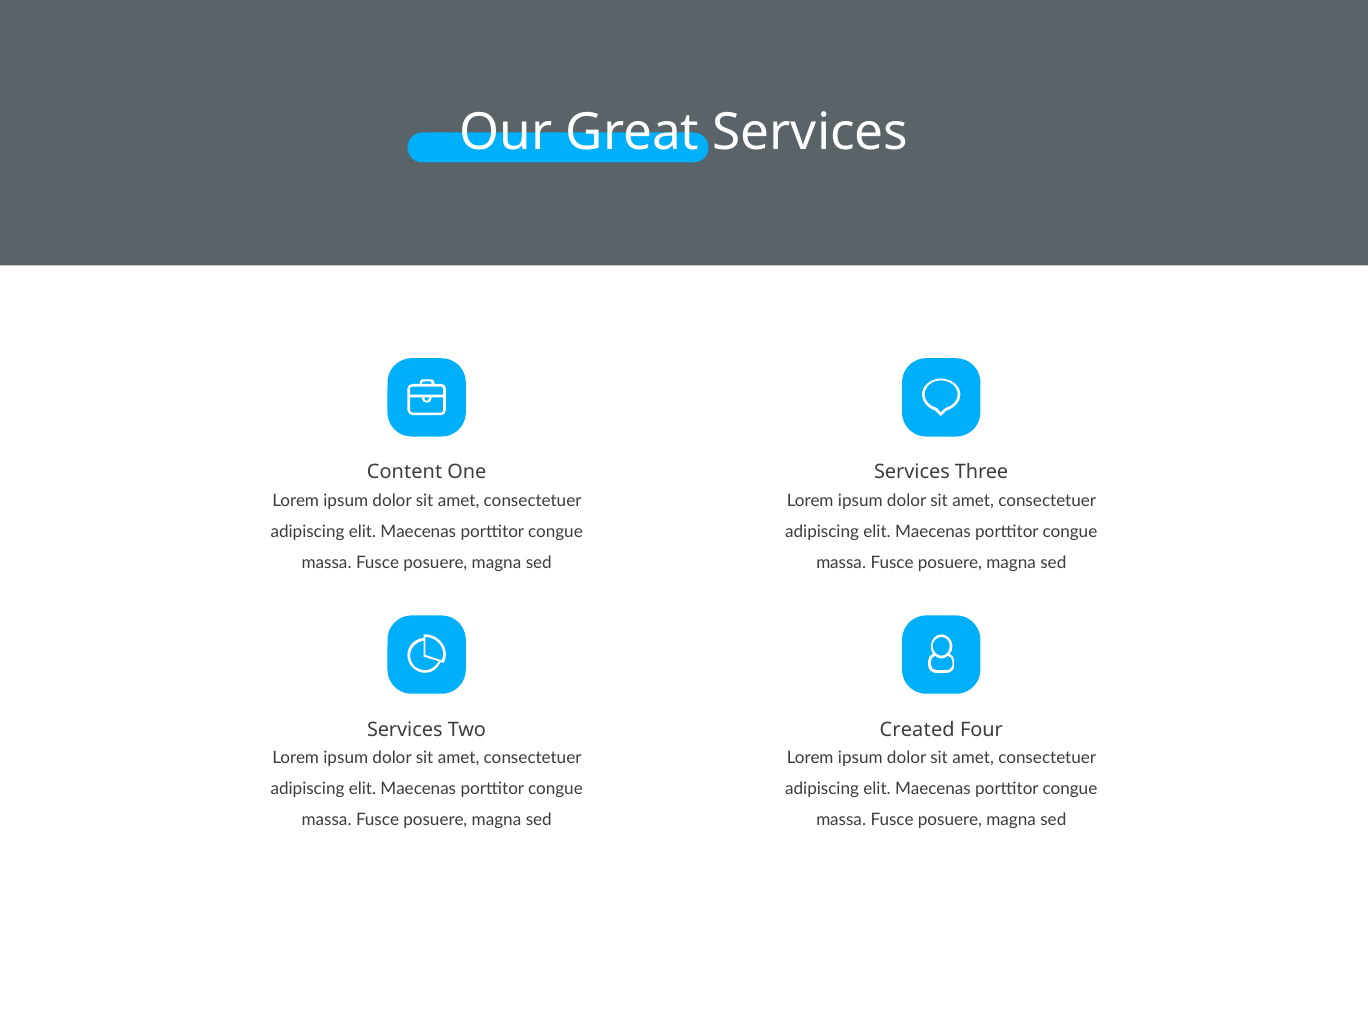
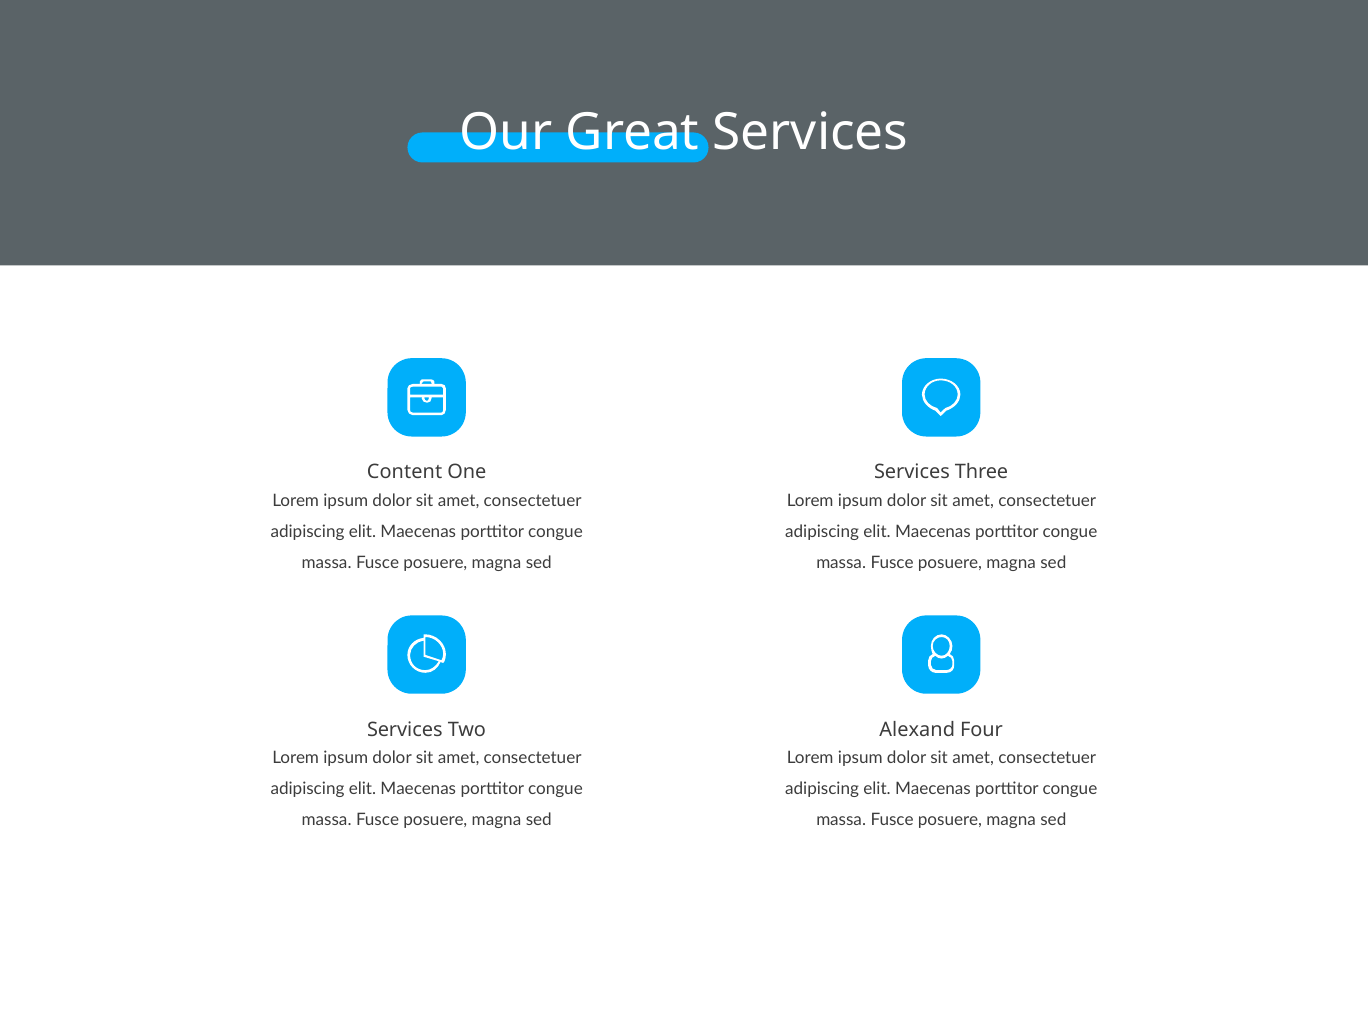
Created: Created -> Alexand
